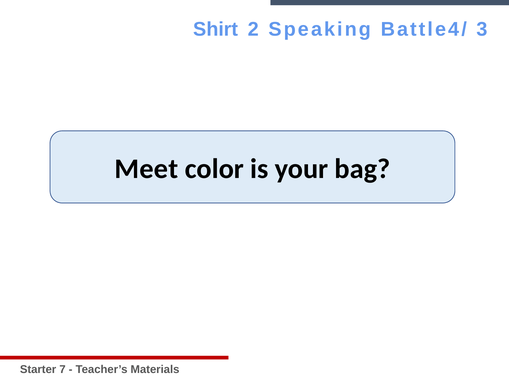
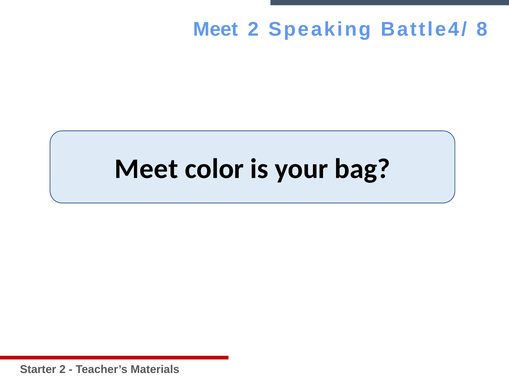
Shirt at (216, 29): Shirt -> Meet
3: 3 -> 8
Starter 7: 7 -> 2
